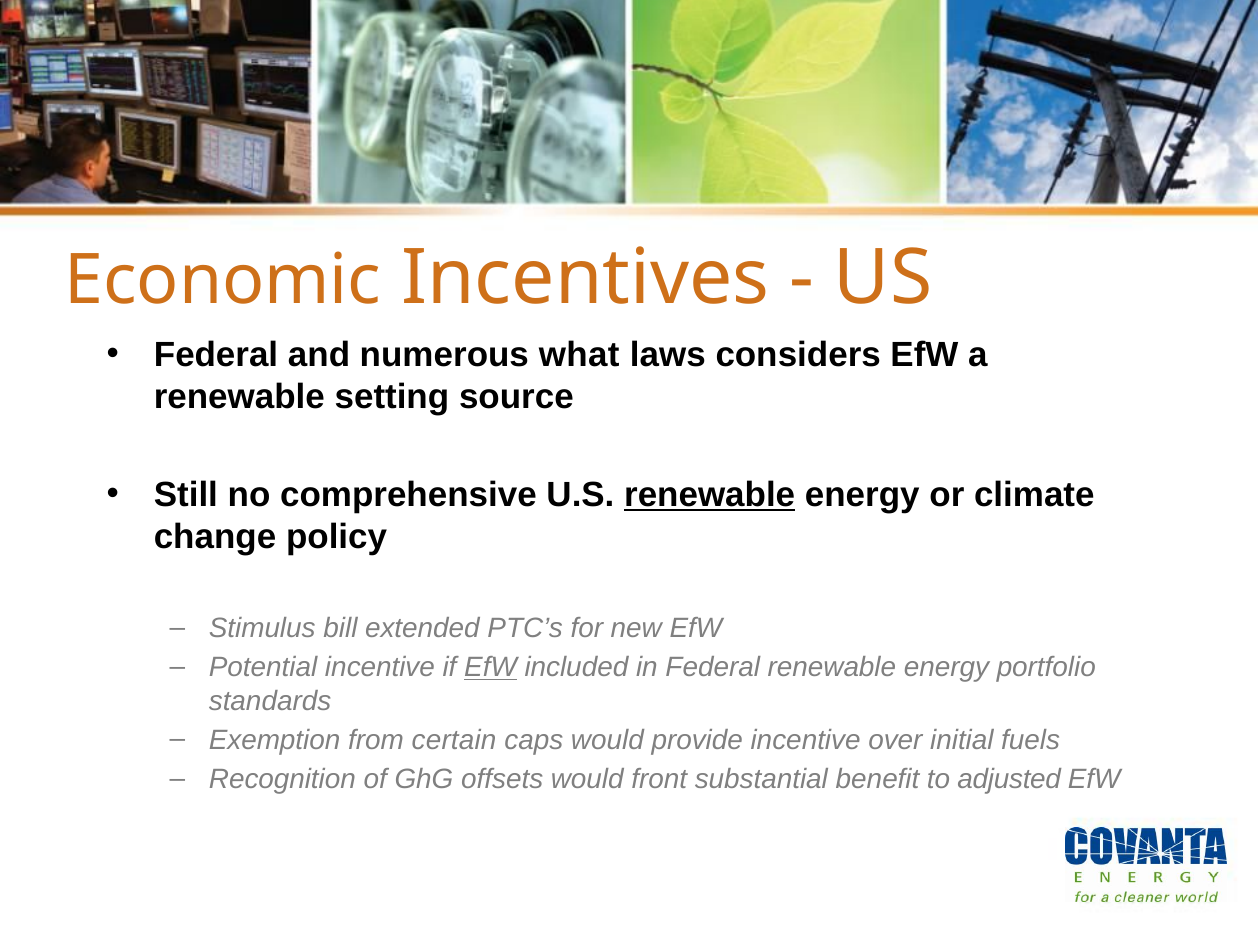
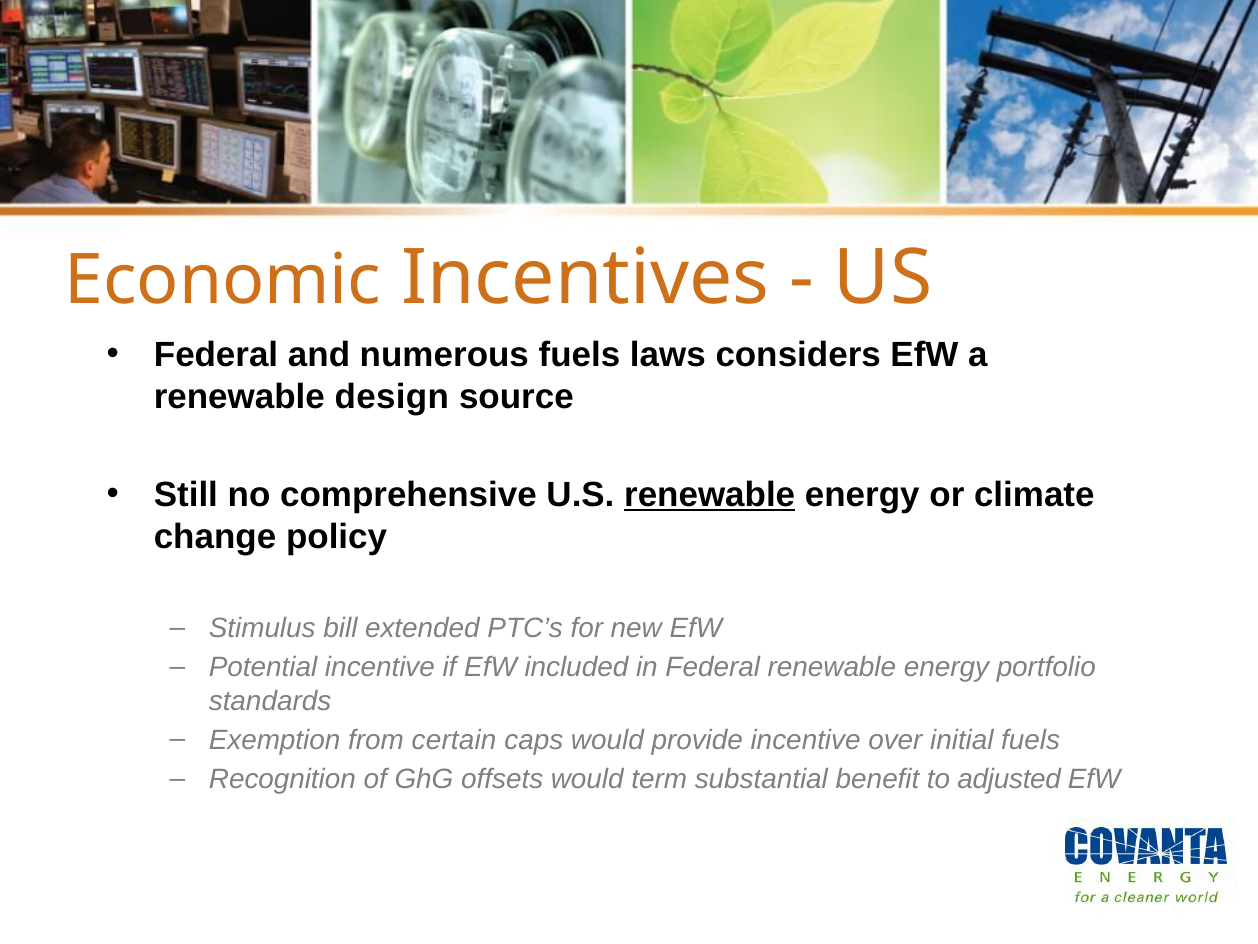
numerous what: what -> fuels
setting: setting -> design
EfW at (491, 667) underline: present -> none
front: front -> term
